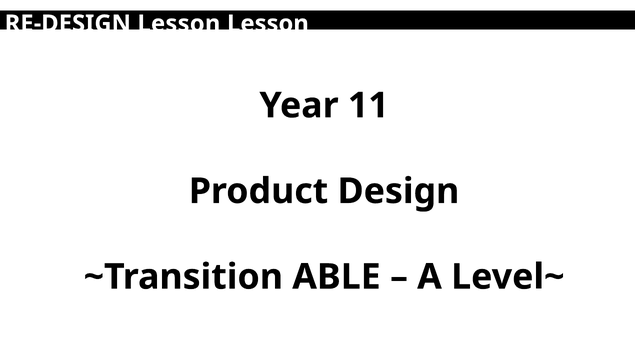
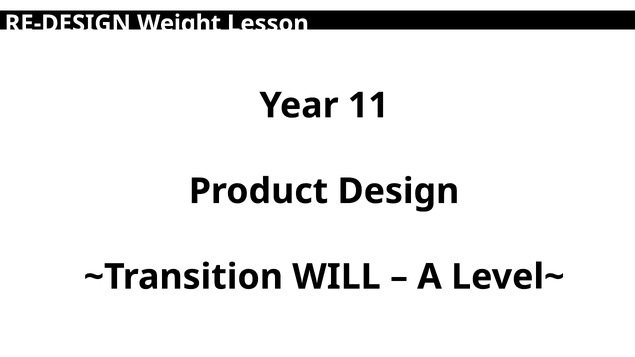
RE-DESIGN Lesson: Lesson -> Weight
ABLE: ABLE -> WILL
